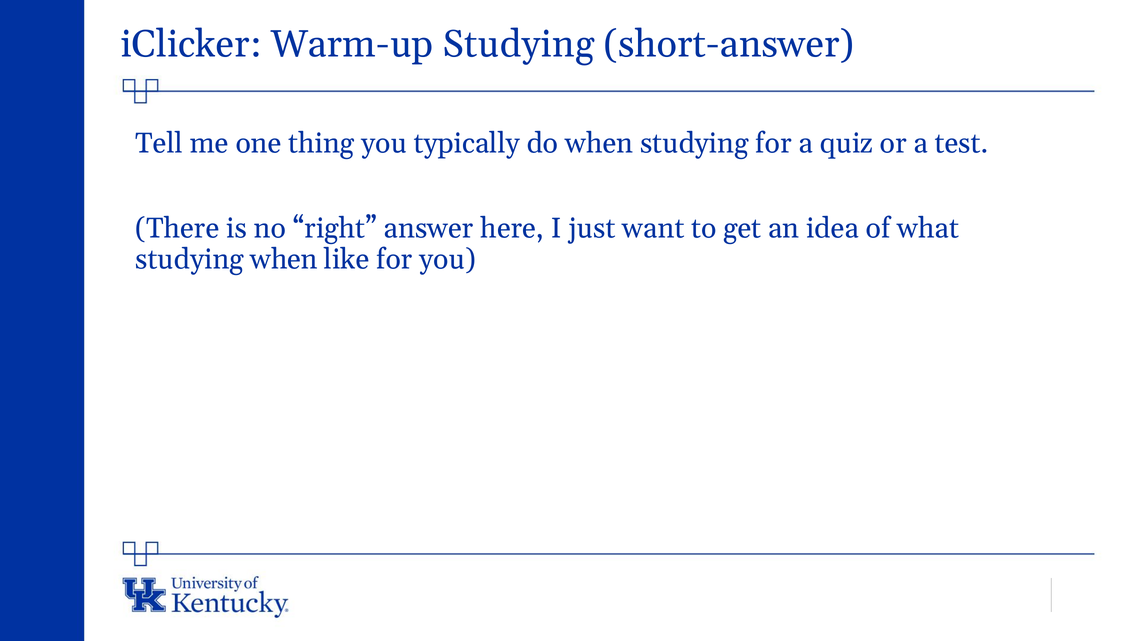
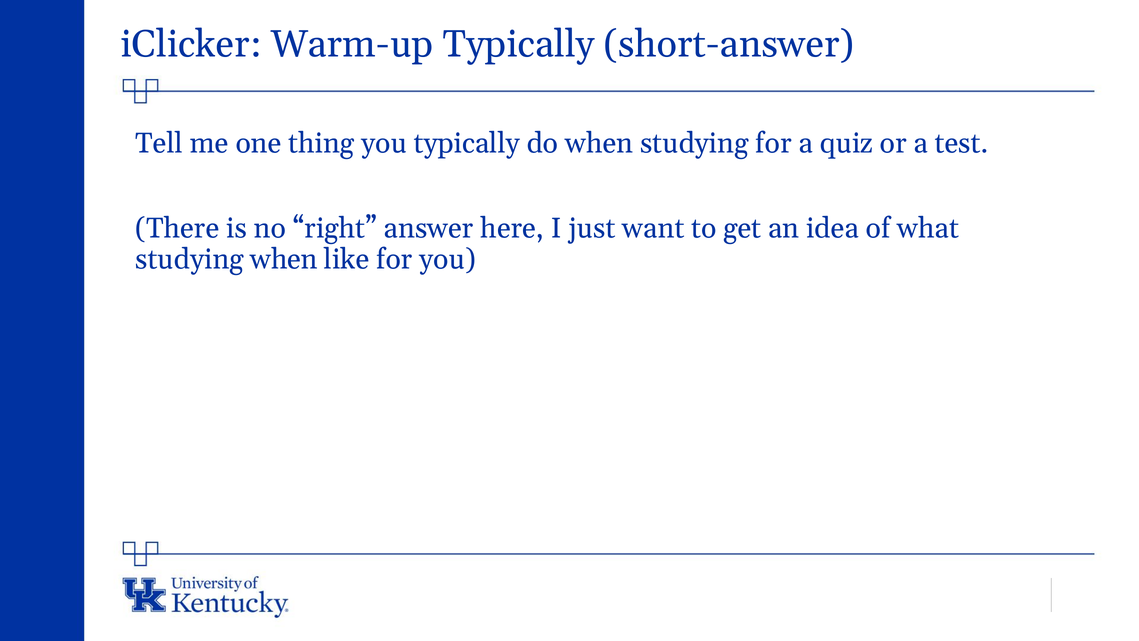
Warm-up Studying: Studying -> Typically
